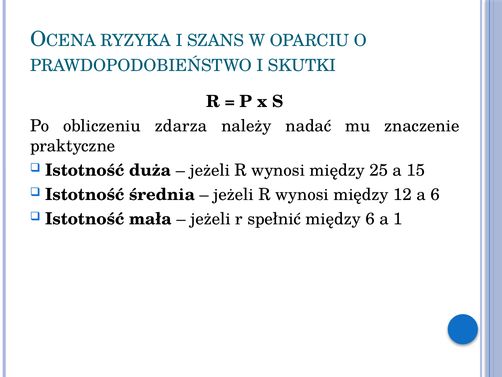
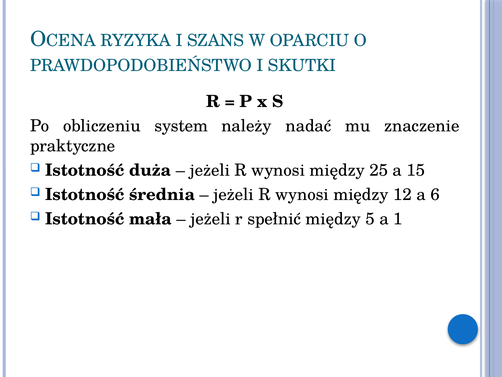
zdarza: zdarza -> system
między 6: 6 -> 5
